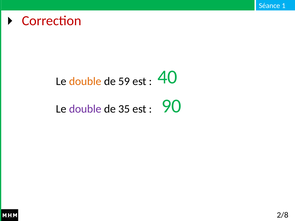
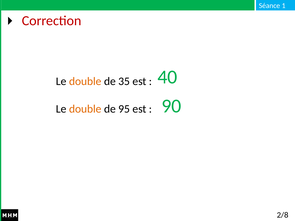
59: 59 -> 35
double at (85, 109) colour: purple -> orange
35: 35 -> 95
